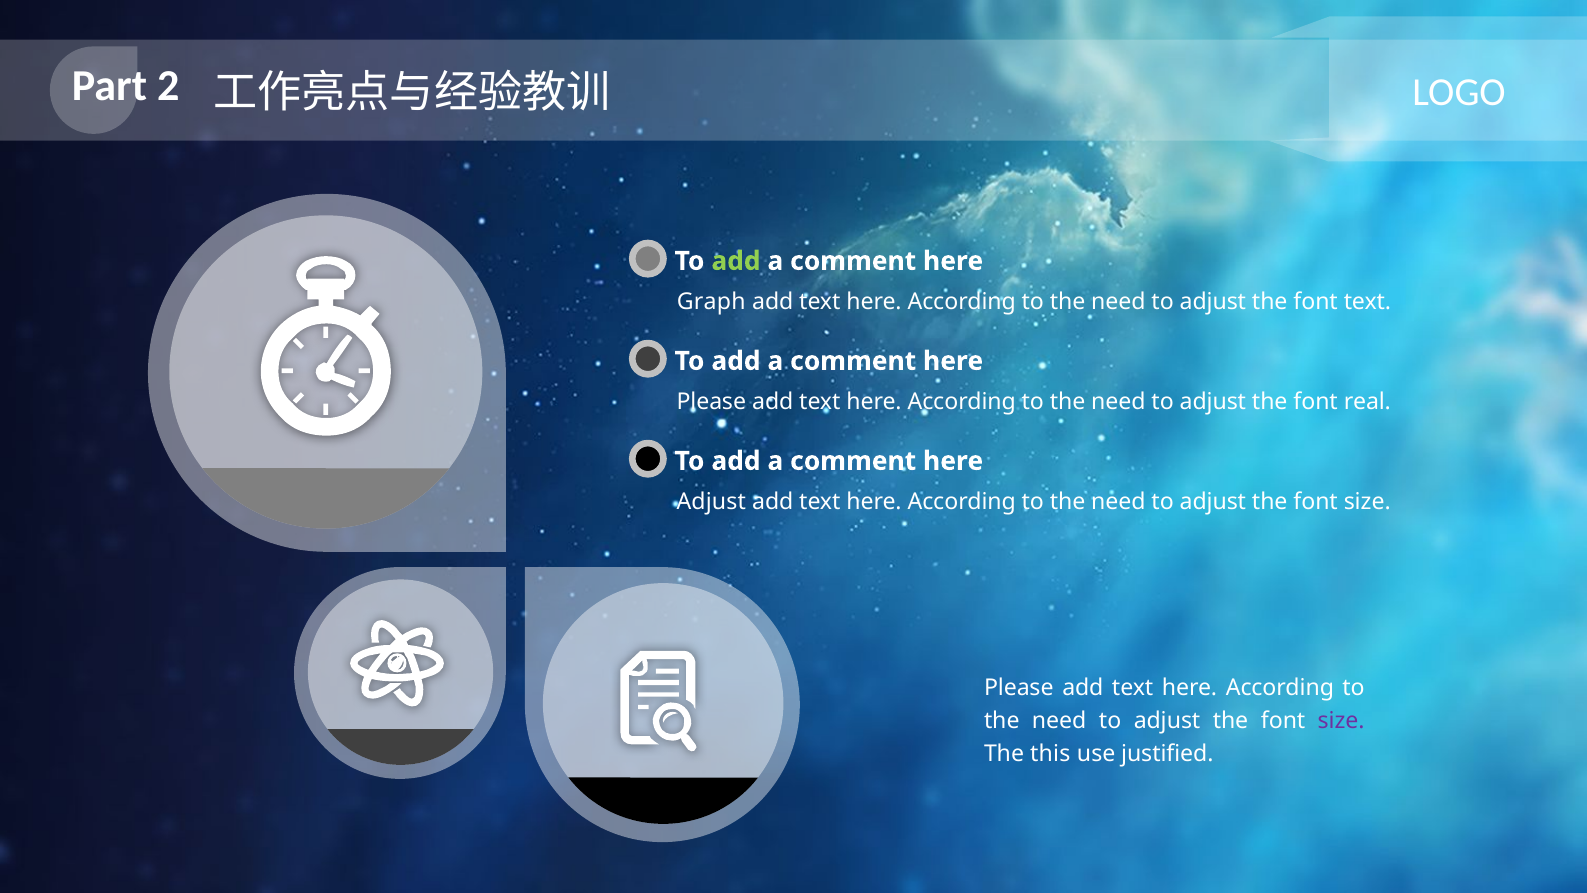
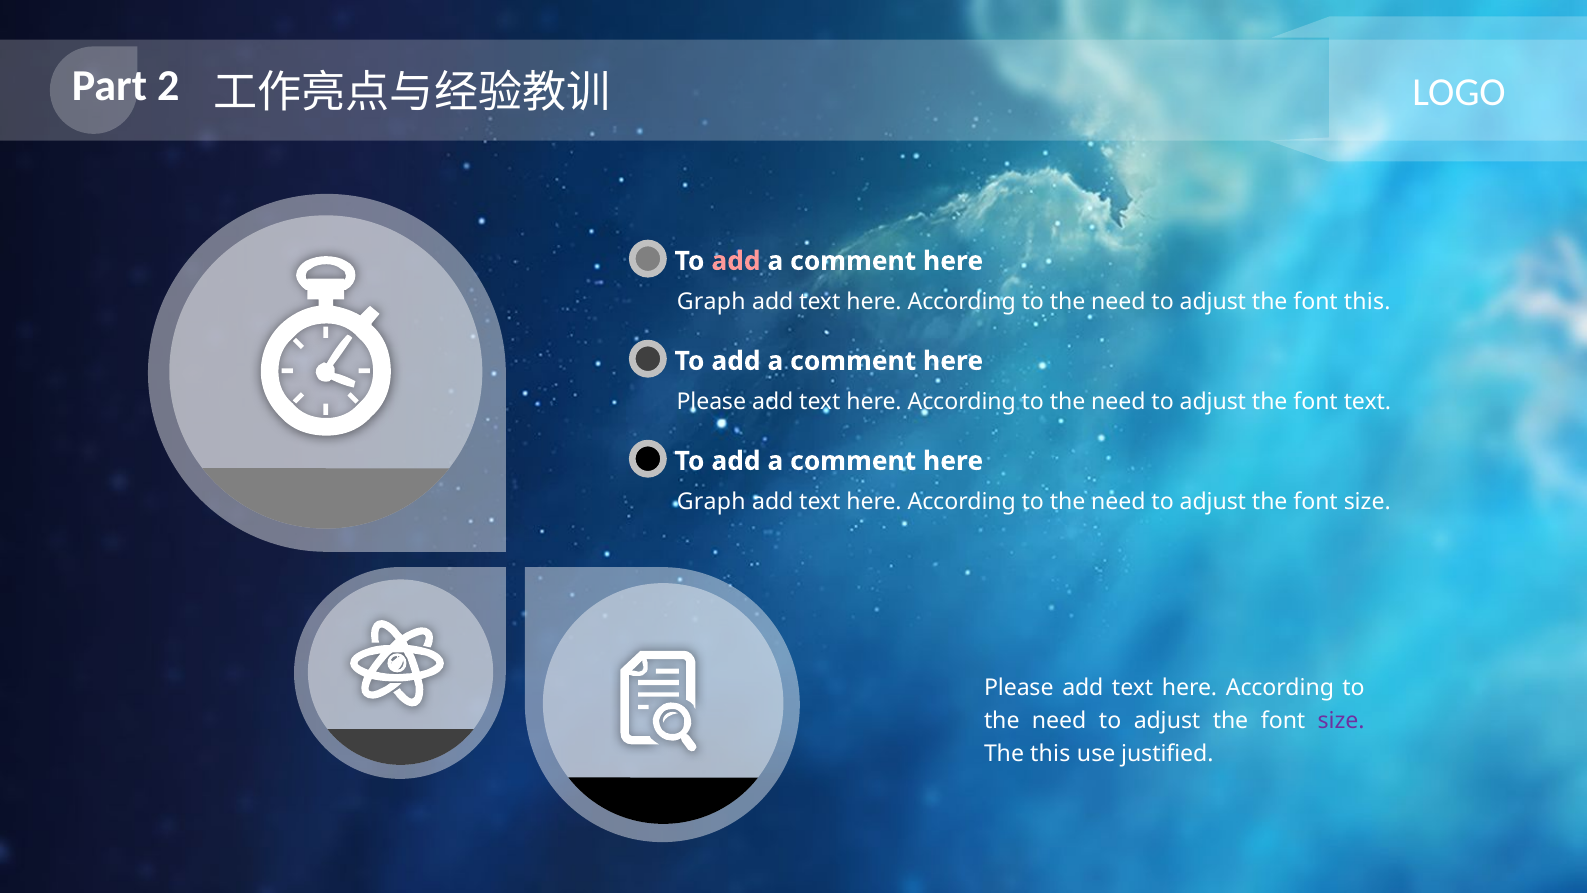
add at (736, 261) colour: light green -> pink
font text: text -> this
font real: real -> text
Adjust at (711, 502): Adjust -> Graph
